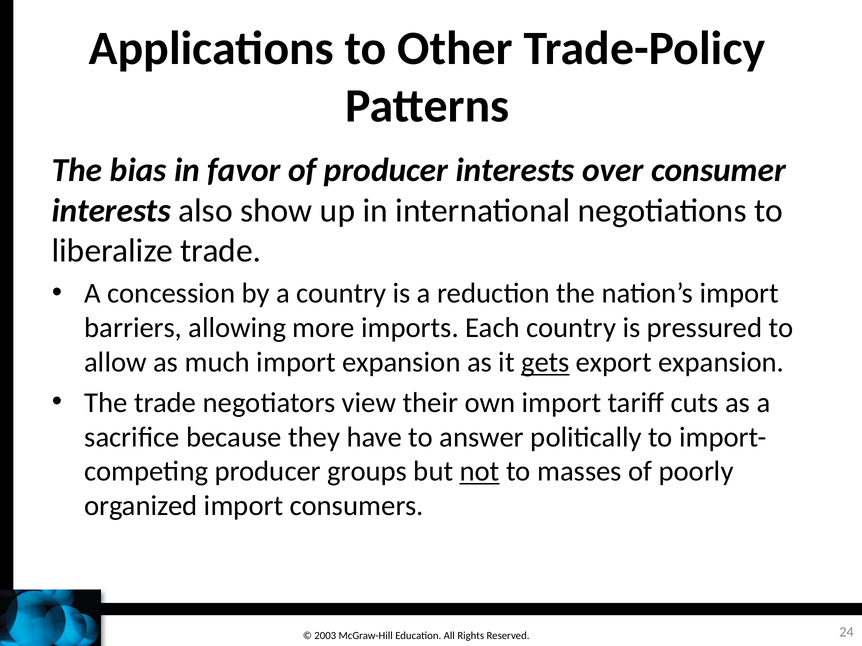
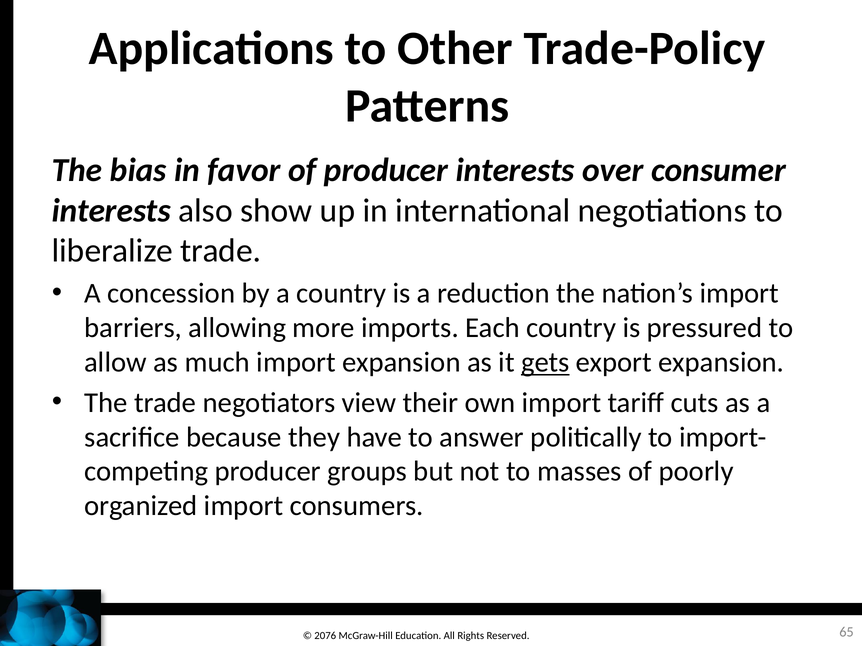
not underline: present -> none
2003: 2003 -> 2076
24: 24 -> 65
